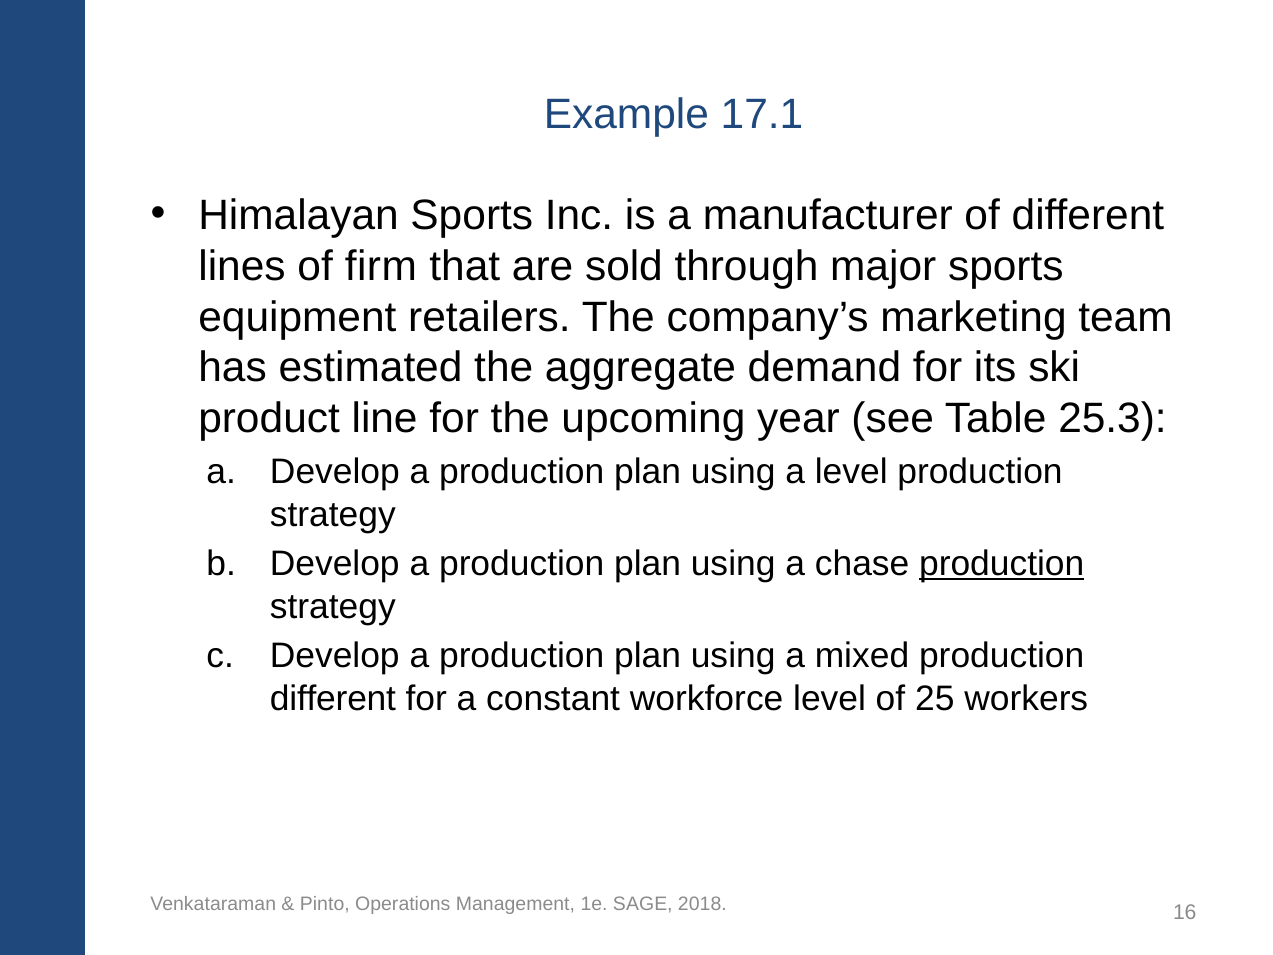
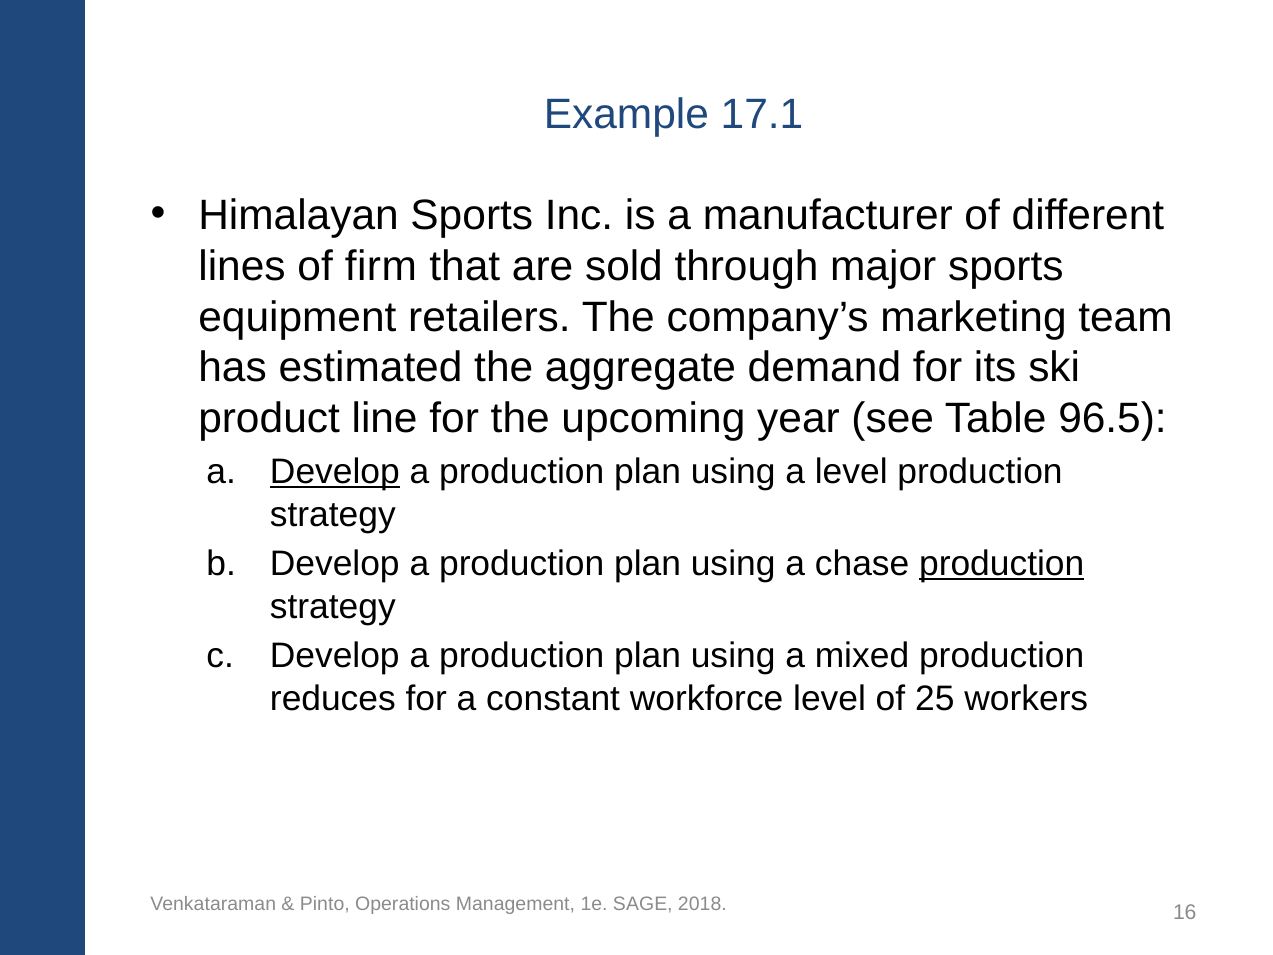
25.3: 25.3 -> 96.5
Develop at (335, 472) underline: none -> present
different at (333, 698): different -> reduces
